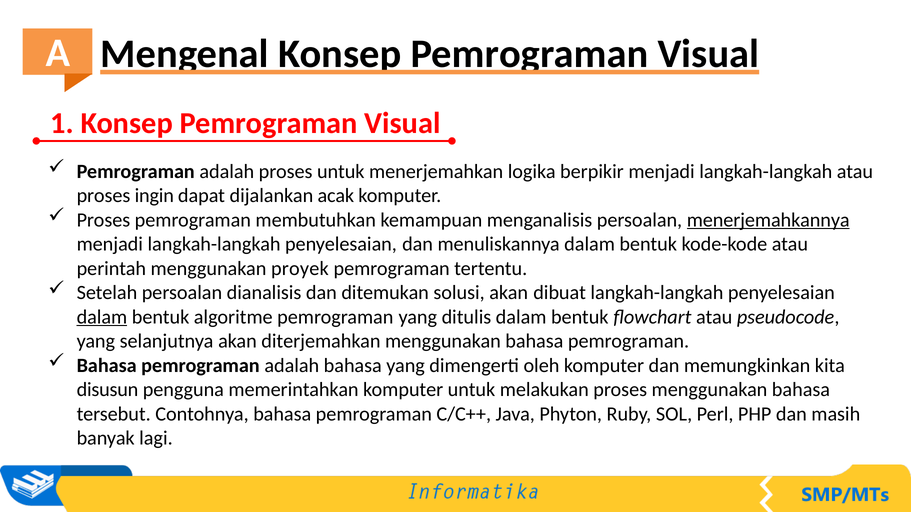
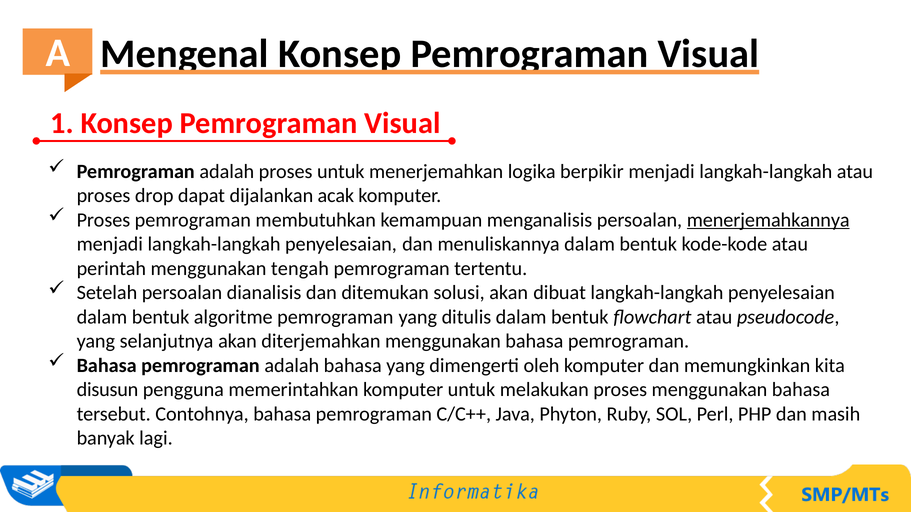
ingin: ingin -> drop
proyek: proyek -> tengah
dalam at (102, 317) underline: present -> none
